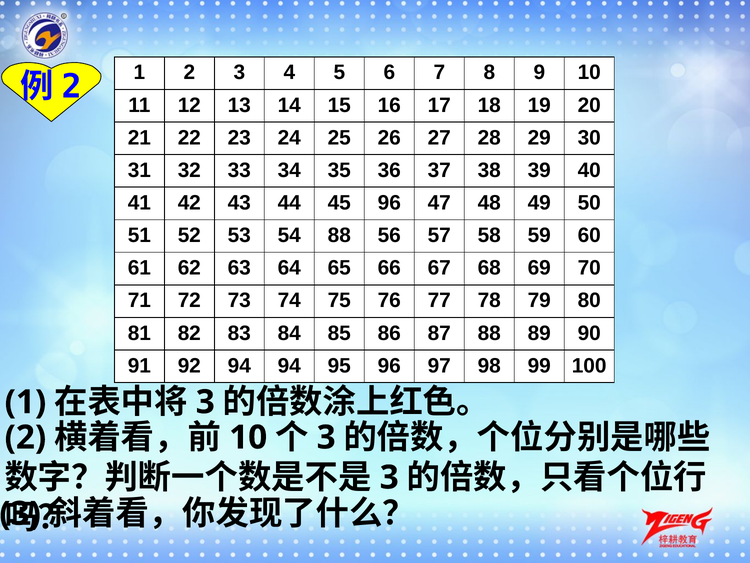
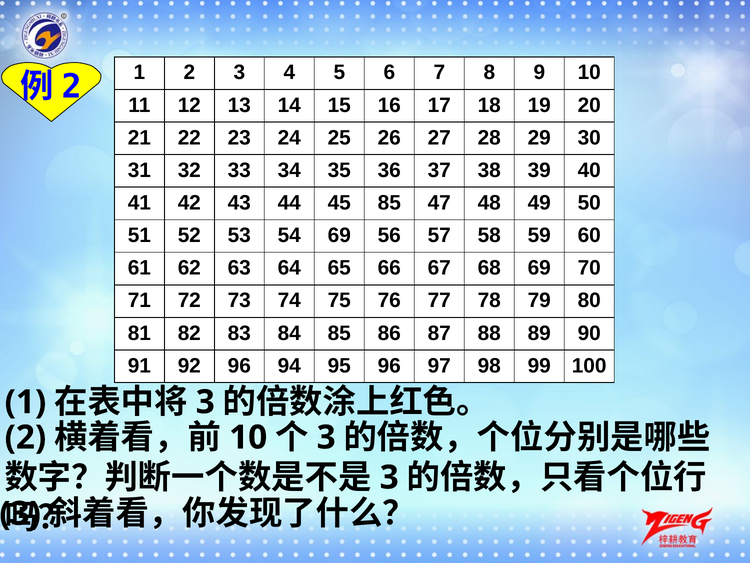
45 96: 96 -> 85
54 88: 88 -> 69
92 94: 94 -> 96
